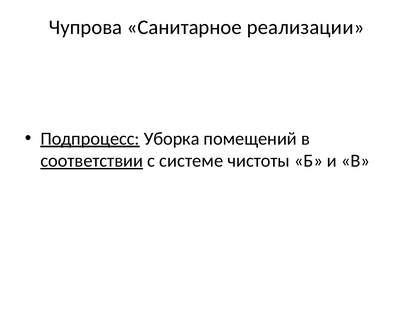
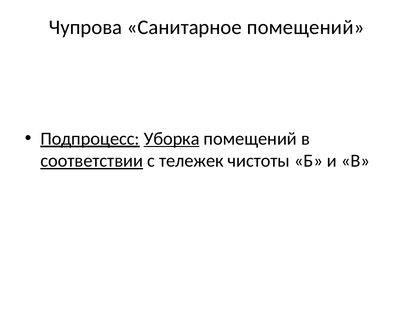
Санитарное реализации: реализации -> помещений
Уборка underline: none -> present
системе: системе -> тележек
